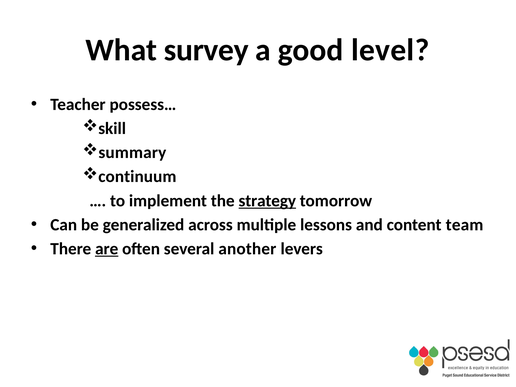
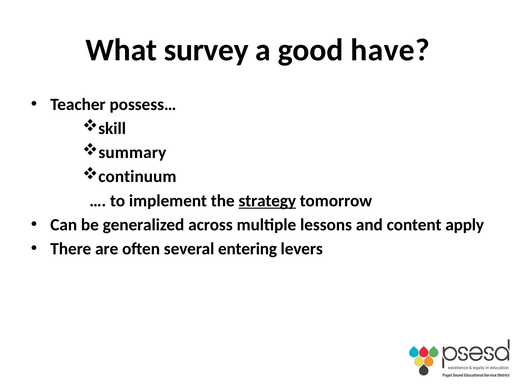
level: level -> have
team: team -> apply
are underline: present -> none
another: another -> entering
